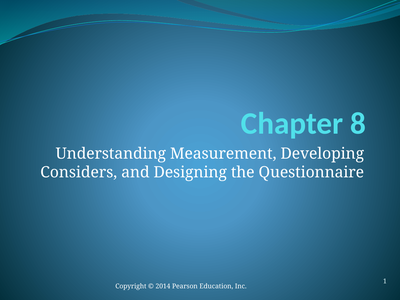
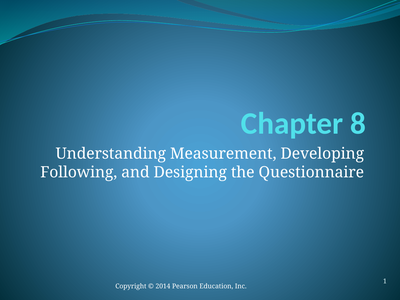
Considers: Considers -> Following
